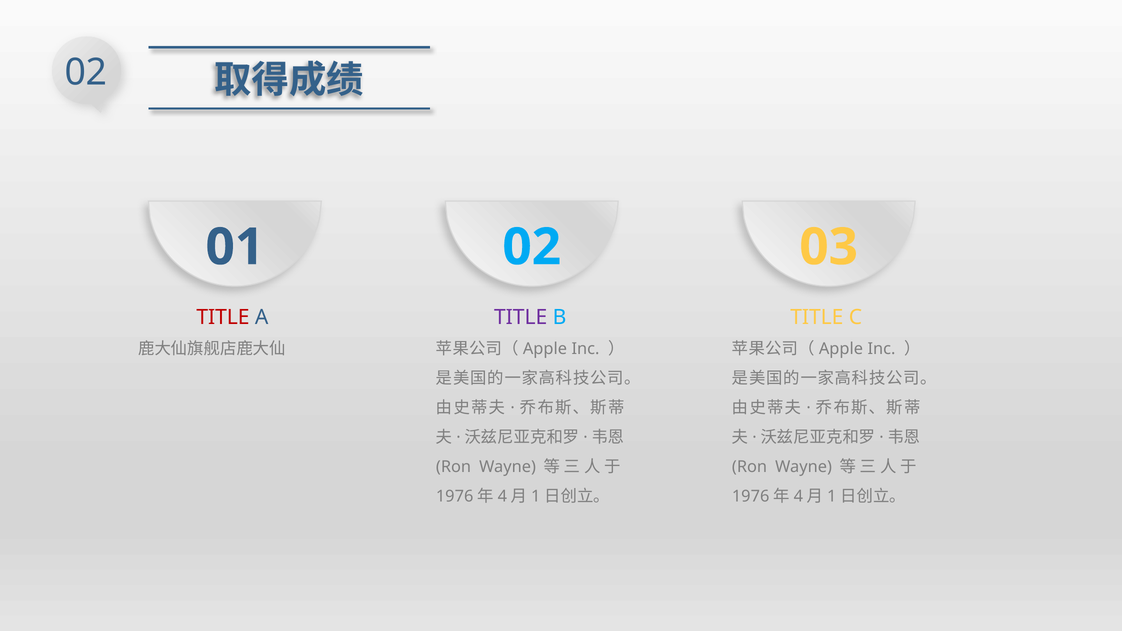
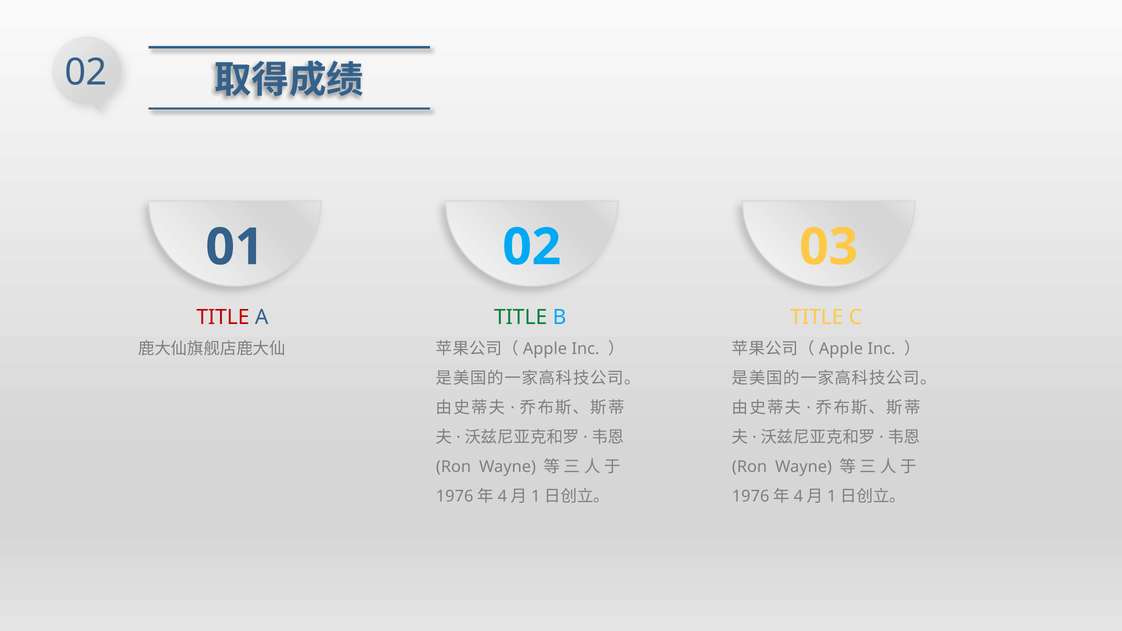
TITLE at (521, 317) colour: purple -> green
